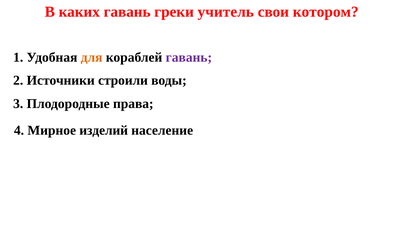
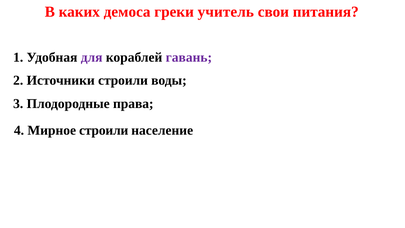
каких гавань: гавань -> демоса
котором: котором -> питания
для colour: orange -> purple
Мирное изделий: изделий -> строили
